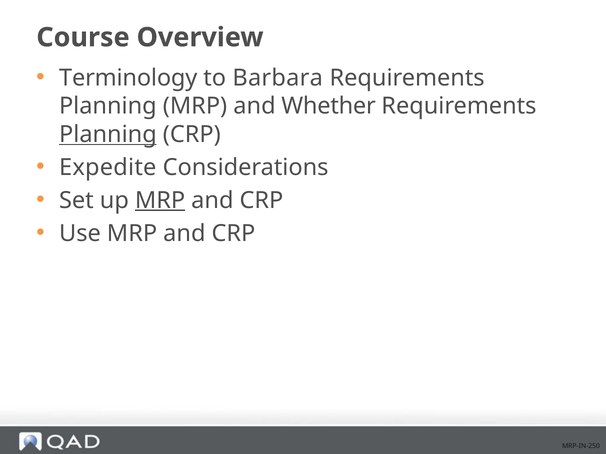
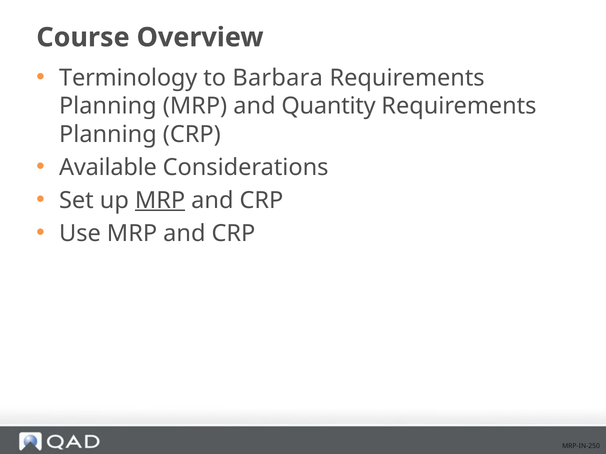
Whether: Whether -> Quantity
Planning at (108, 135) underline: present -> none
Expedite: Expedite -> Available
